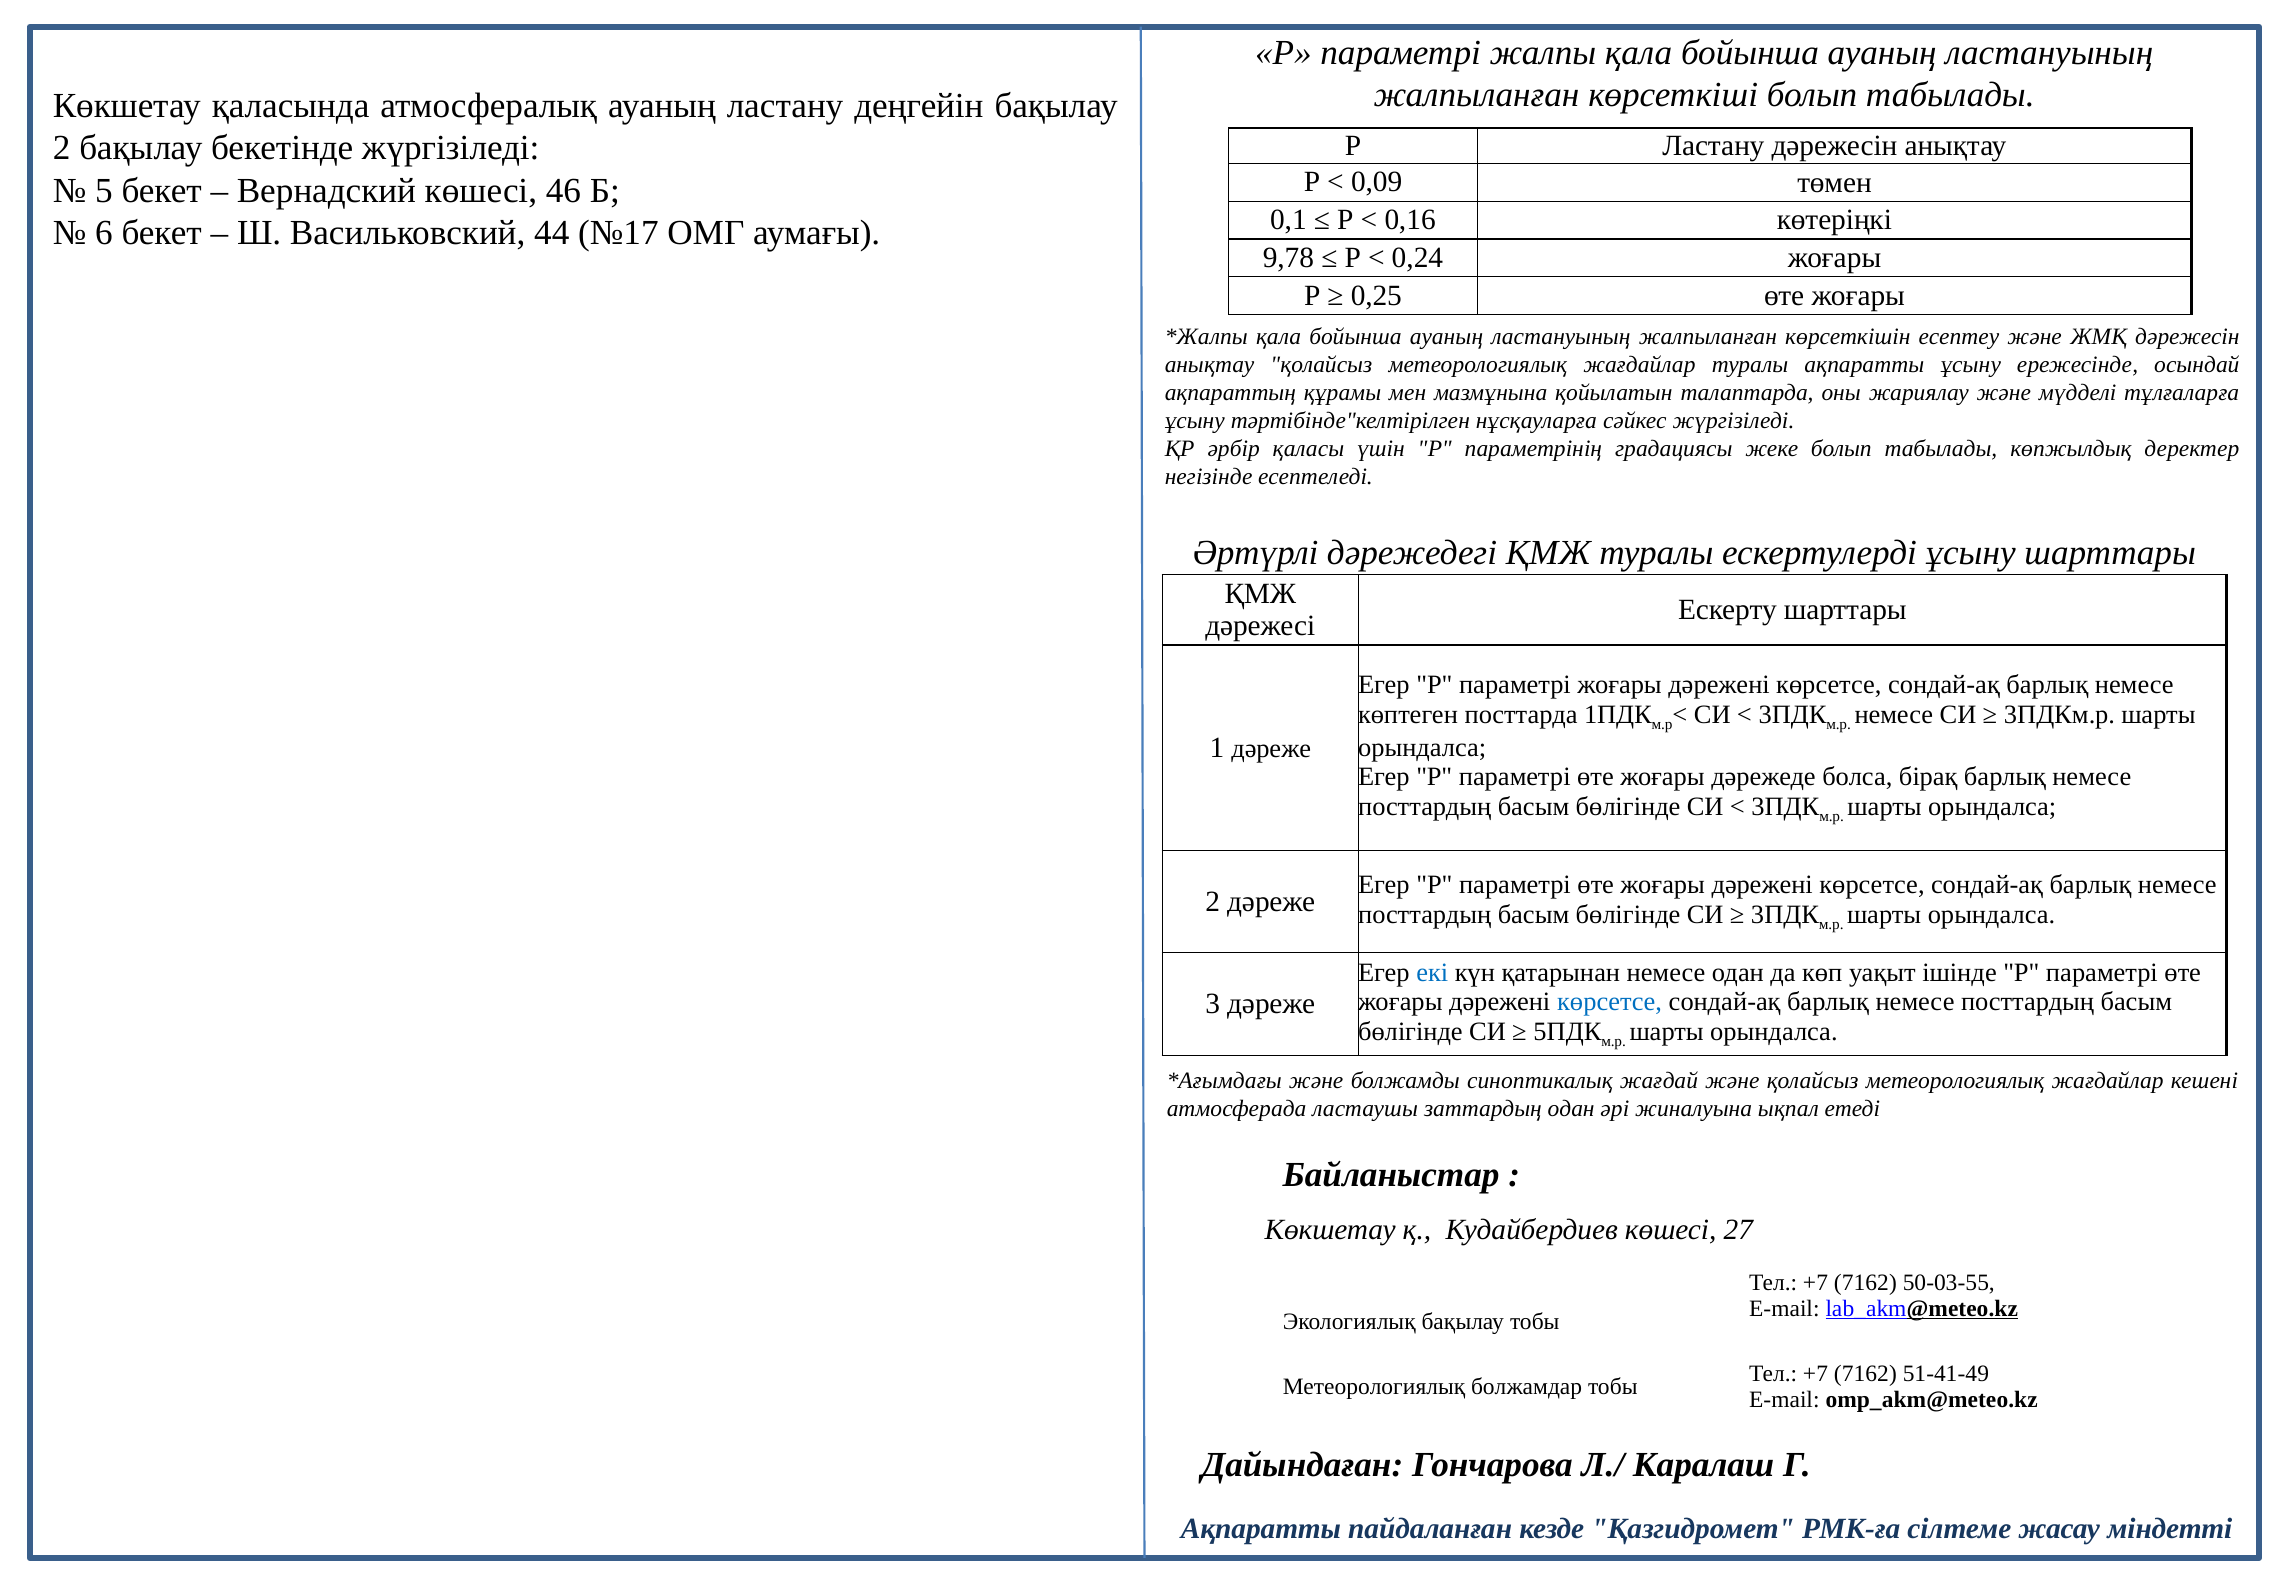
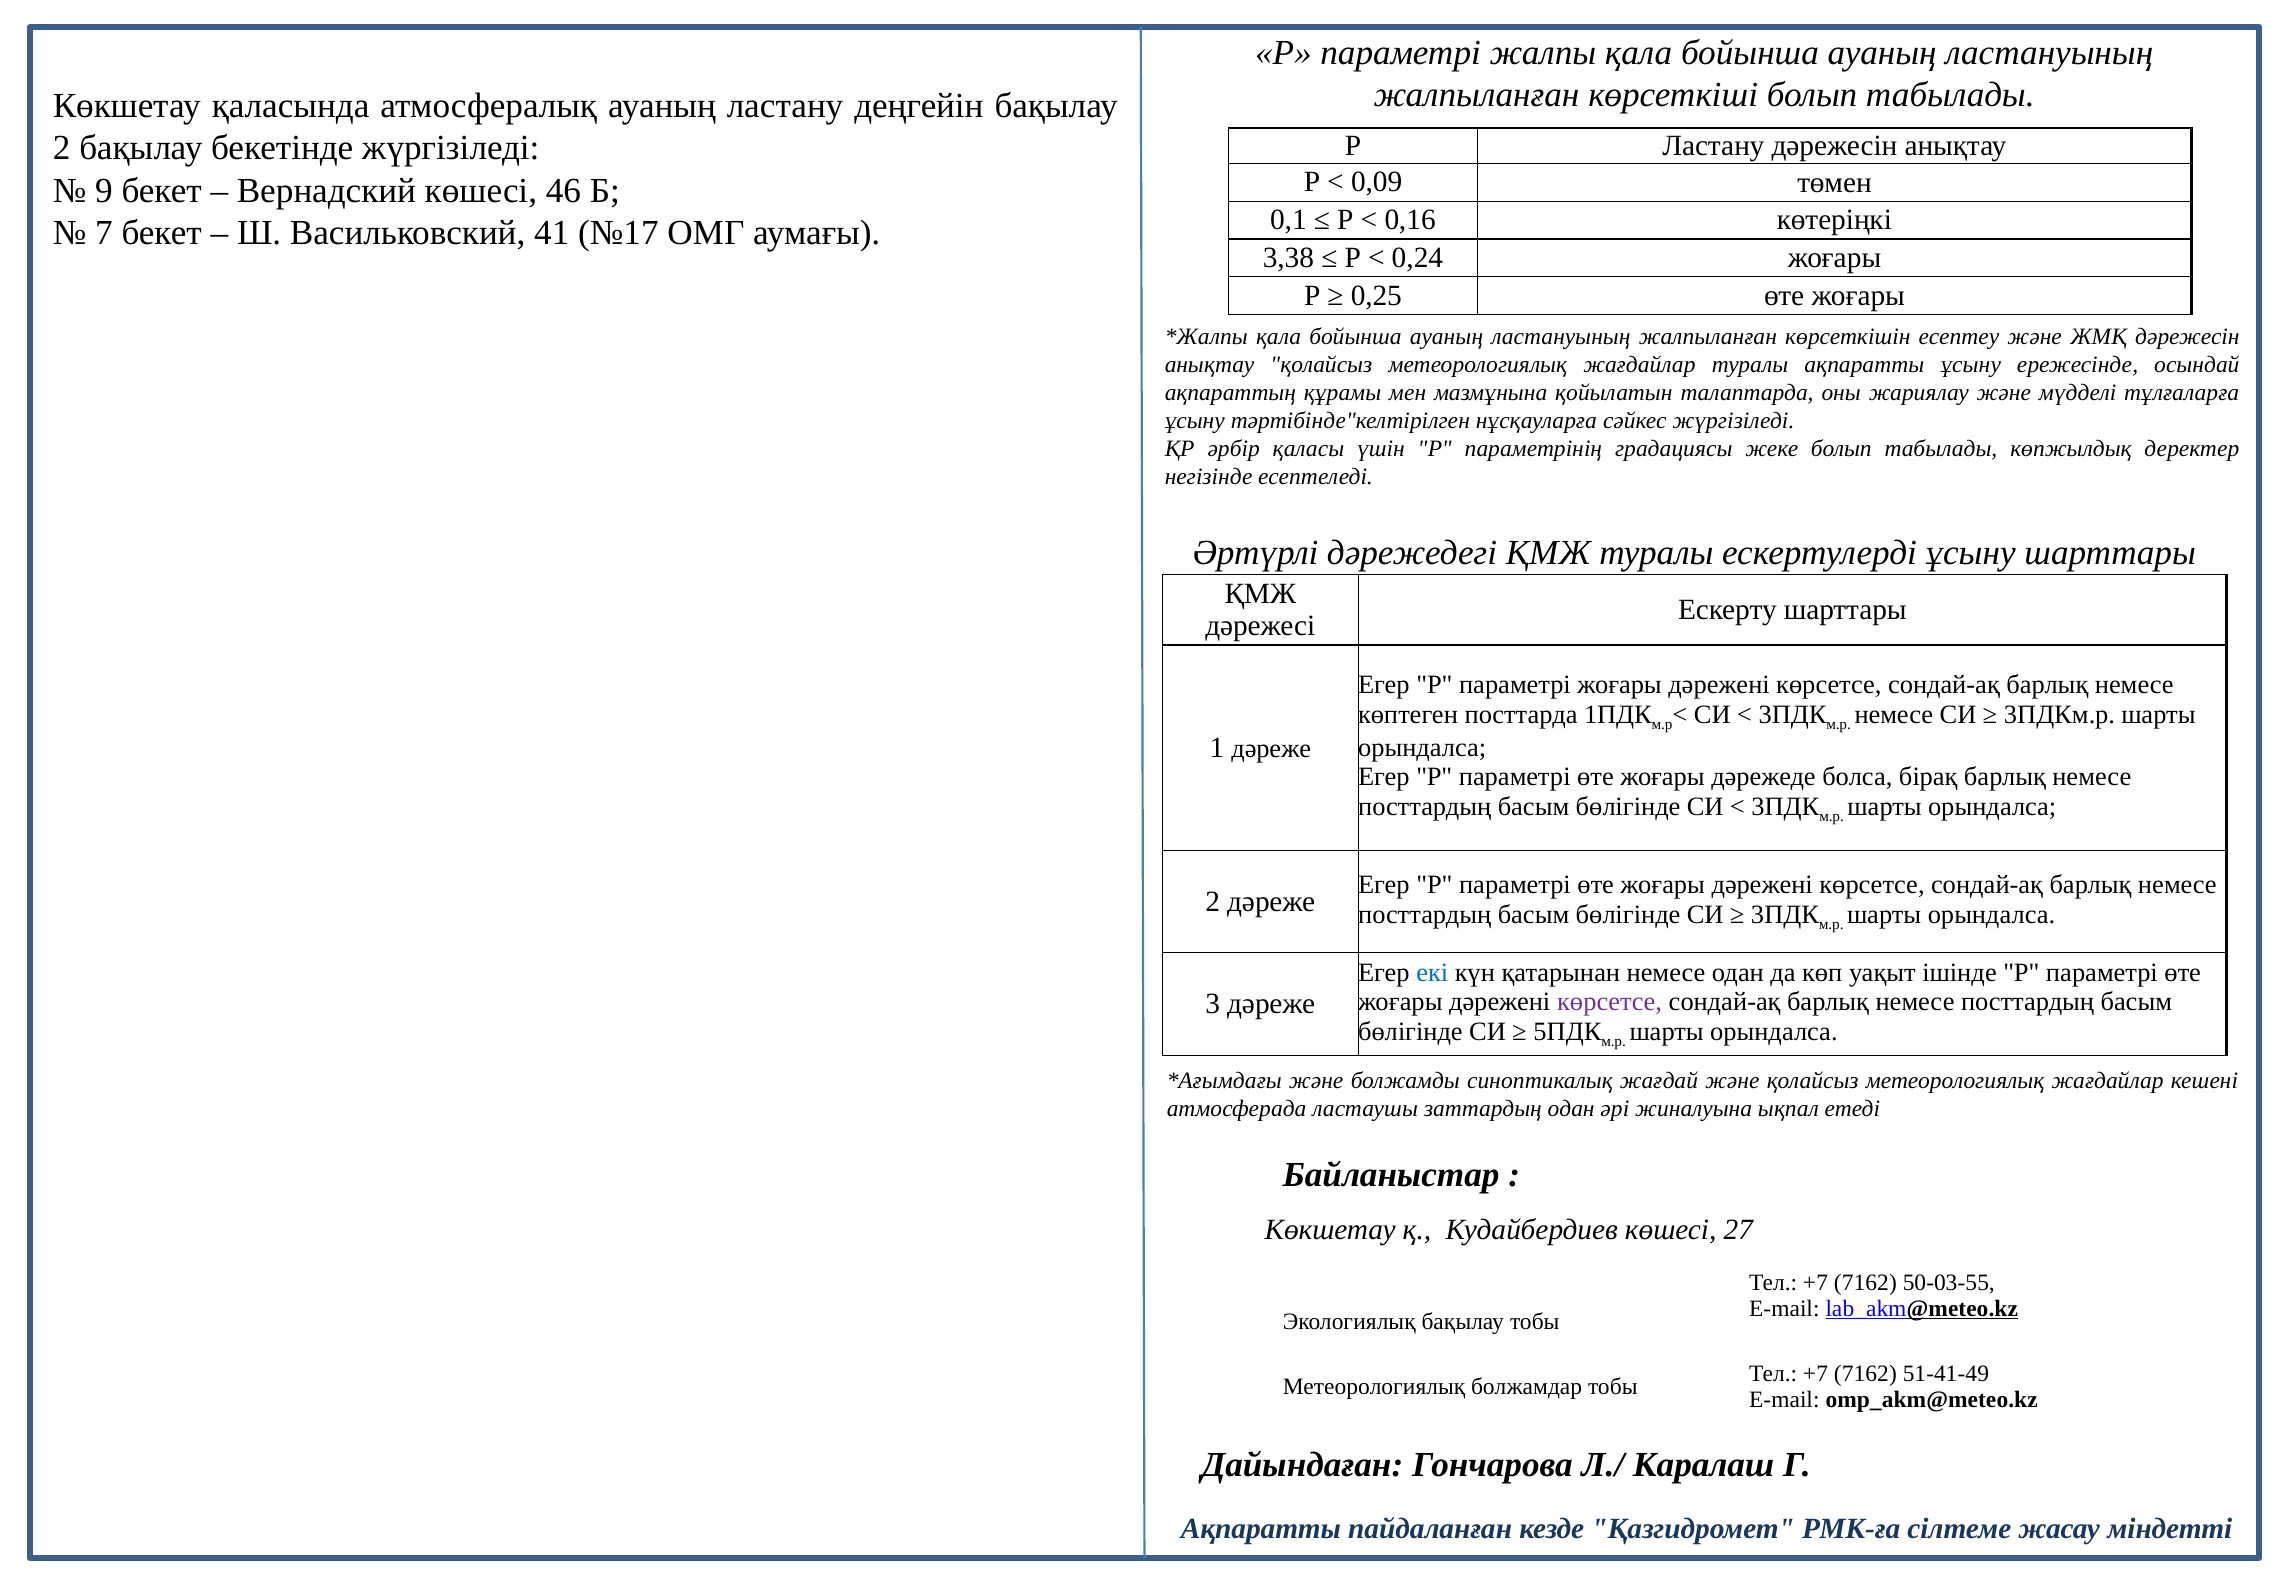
5: 5 -> 9
6: 6 -> 7
44: 44 -> 41
9,78: 9,78 -> 3,38
көрсетсе at (1610, 1002) colour: blue -> purple
